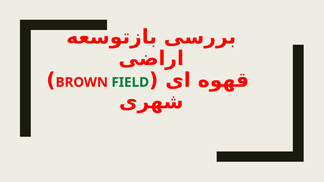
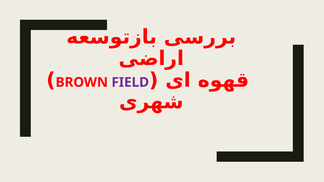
FIELD colour: green -> purple
